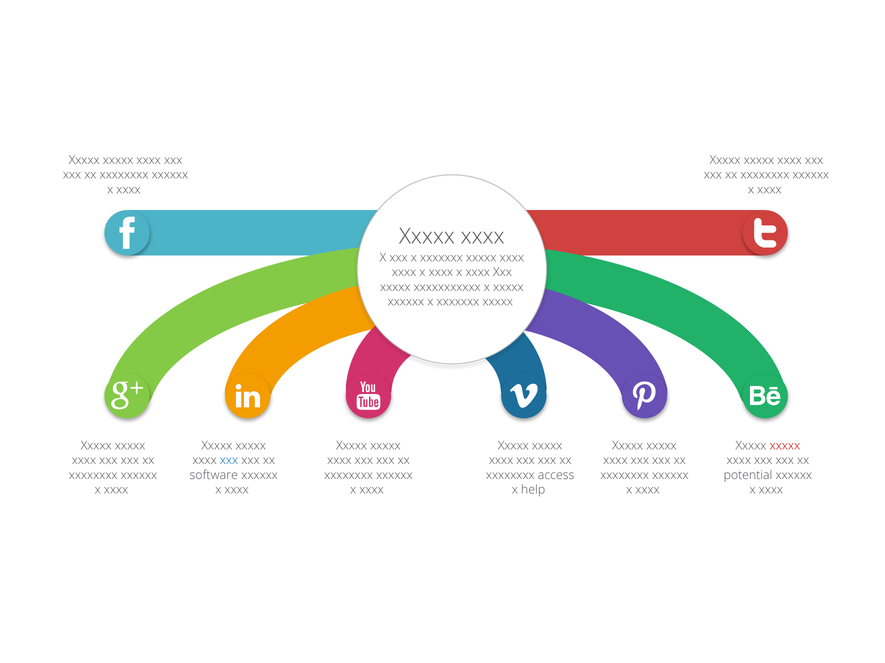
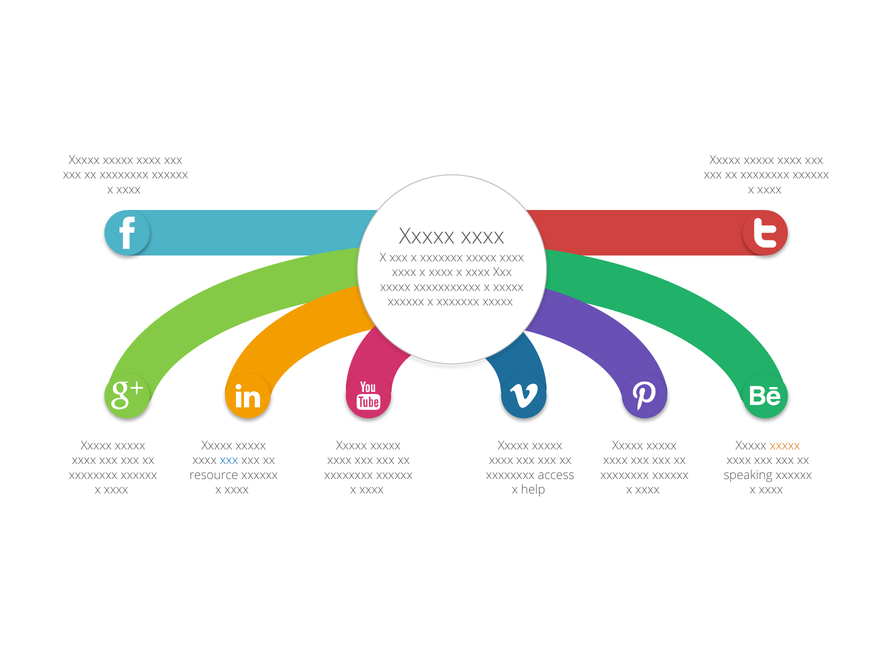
xxxxx at (785, 446) colour: red -> orange
software: software -> resource
potential: potential -> speaking
